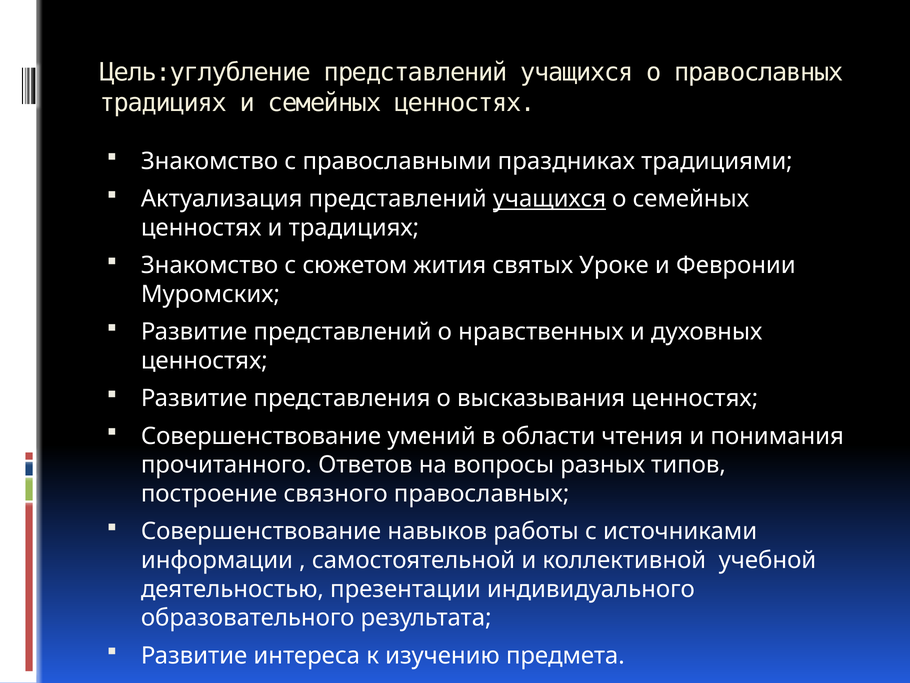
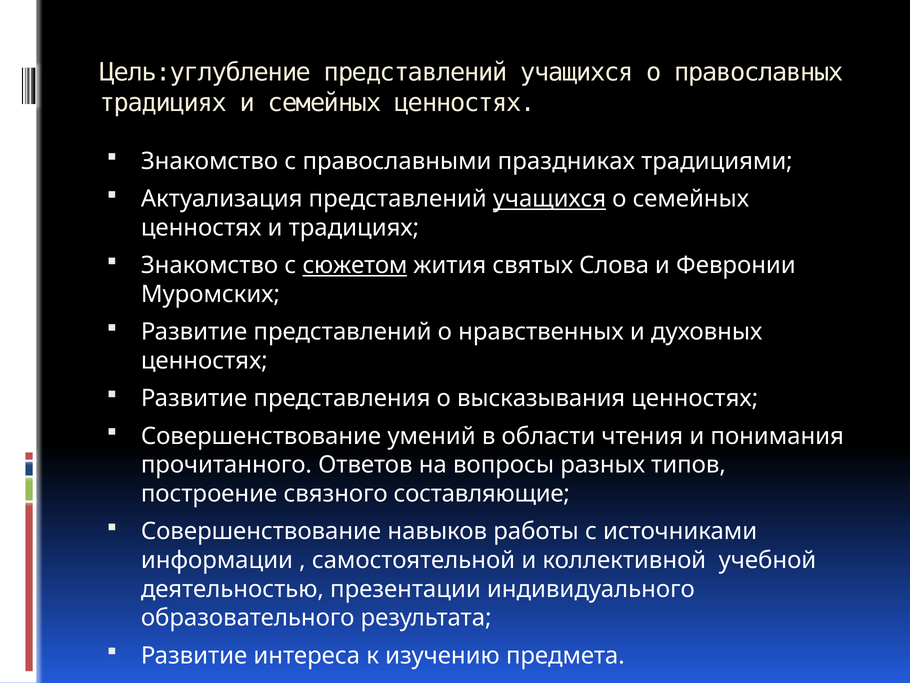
сюжетом underline: none -> present
Уроке: Уроке -> Слова
связного православных: православных -> составляющие
